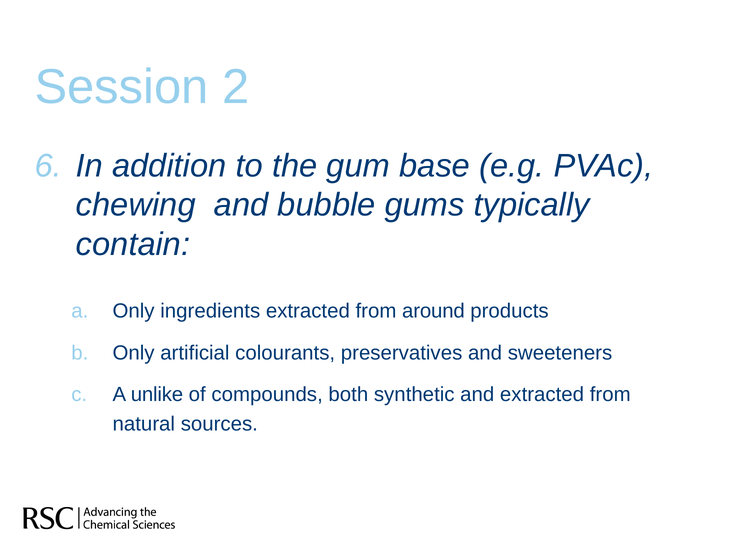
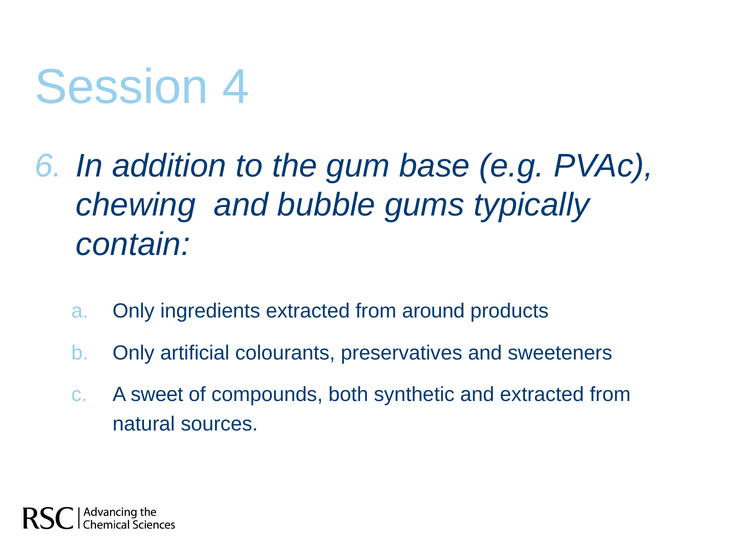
2: 2 -> 4
unlike: unlike -> sweet
